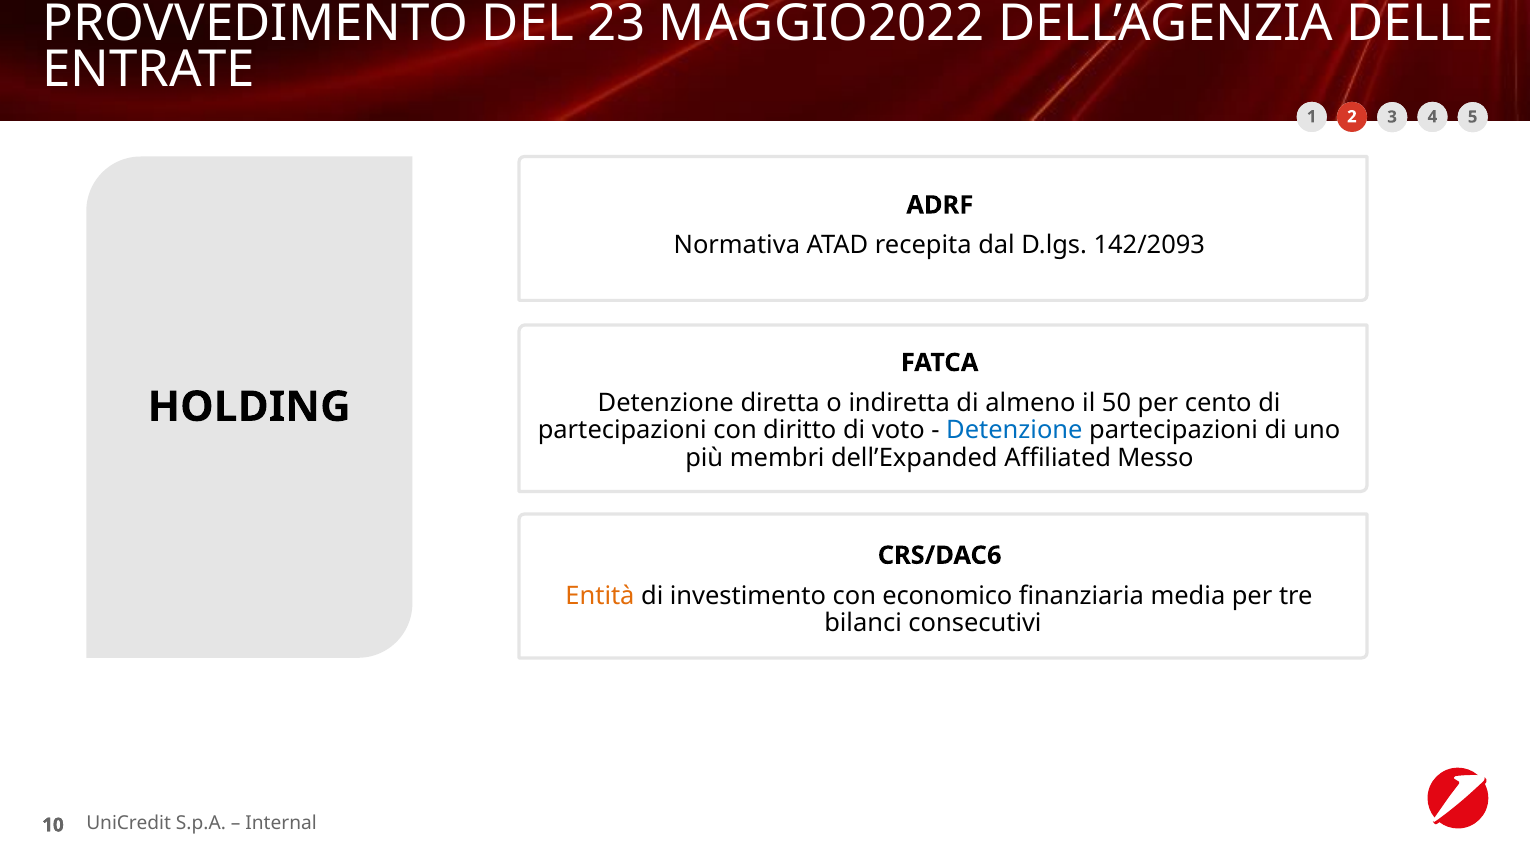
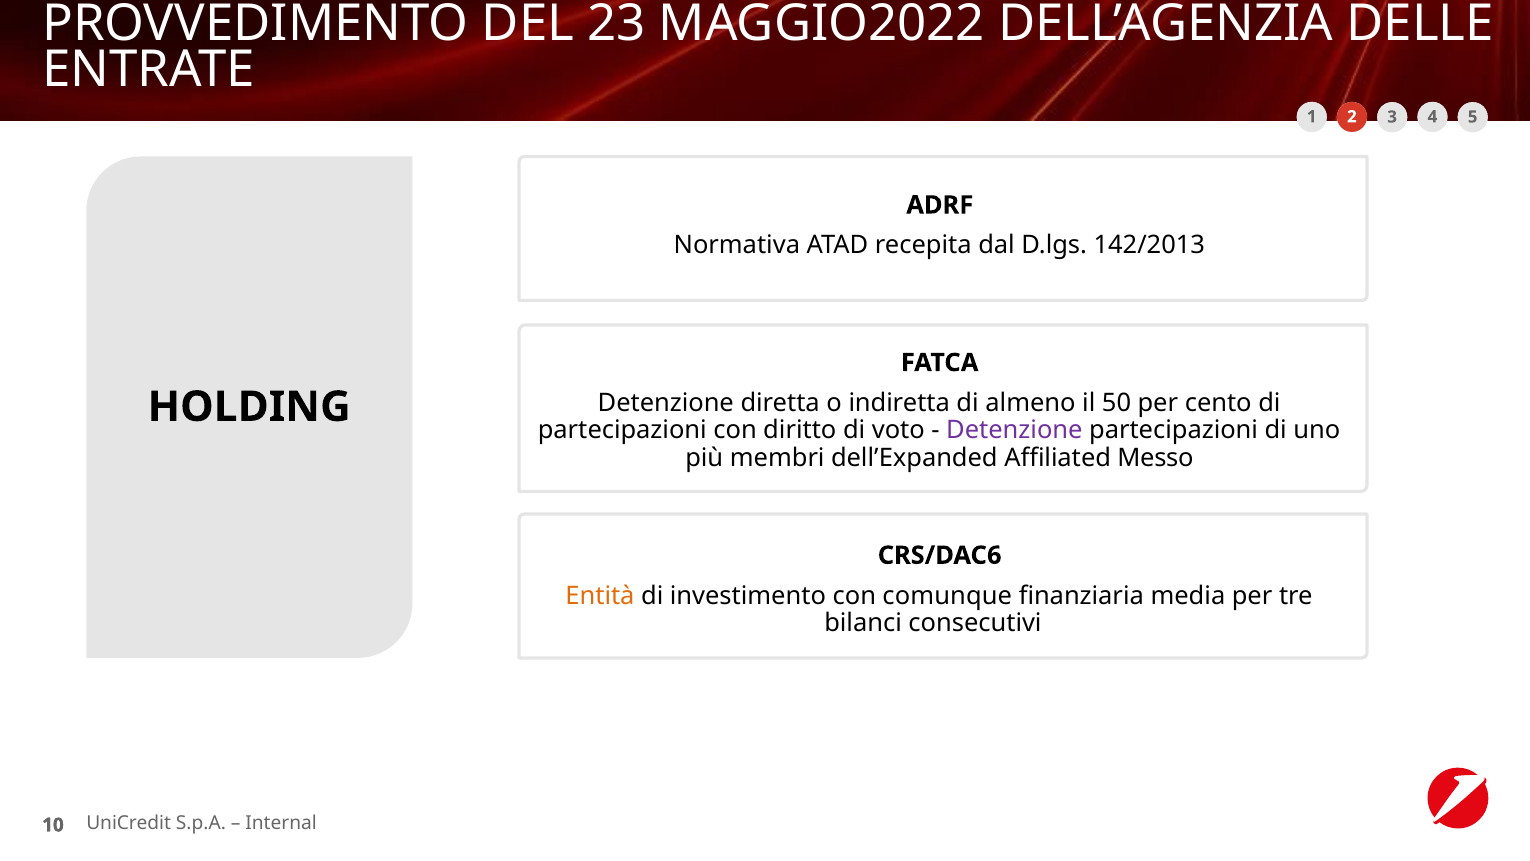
142/2093: 142/2093 -> 142/2013
Detenzione at (1014, 430) colour: blue -> purple
economico: economico -> comunque
